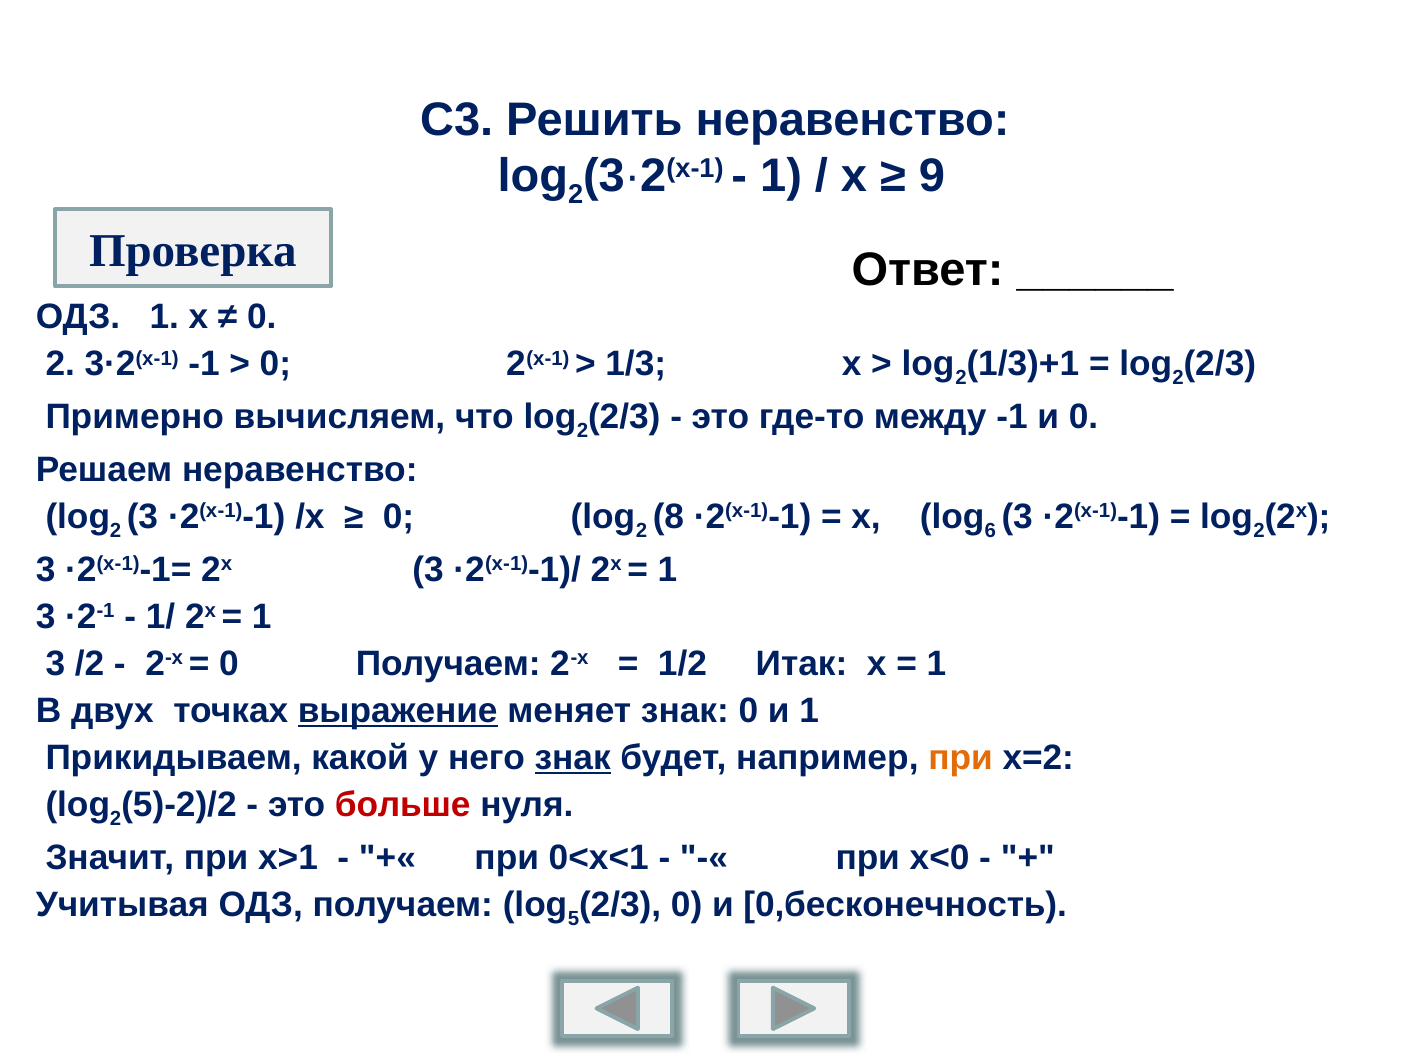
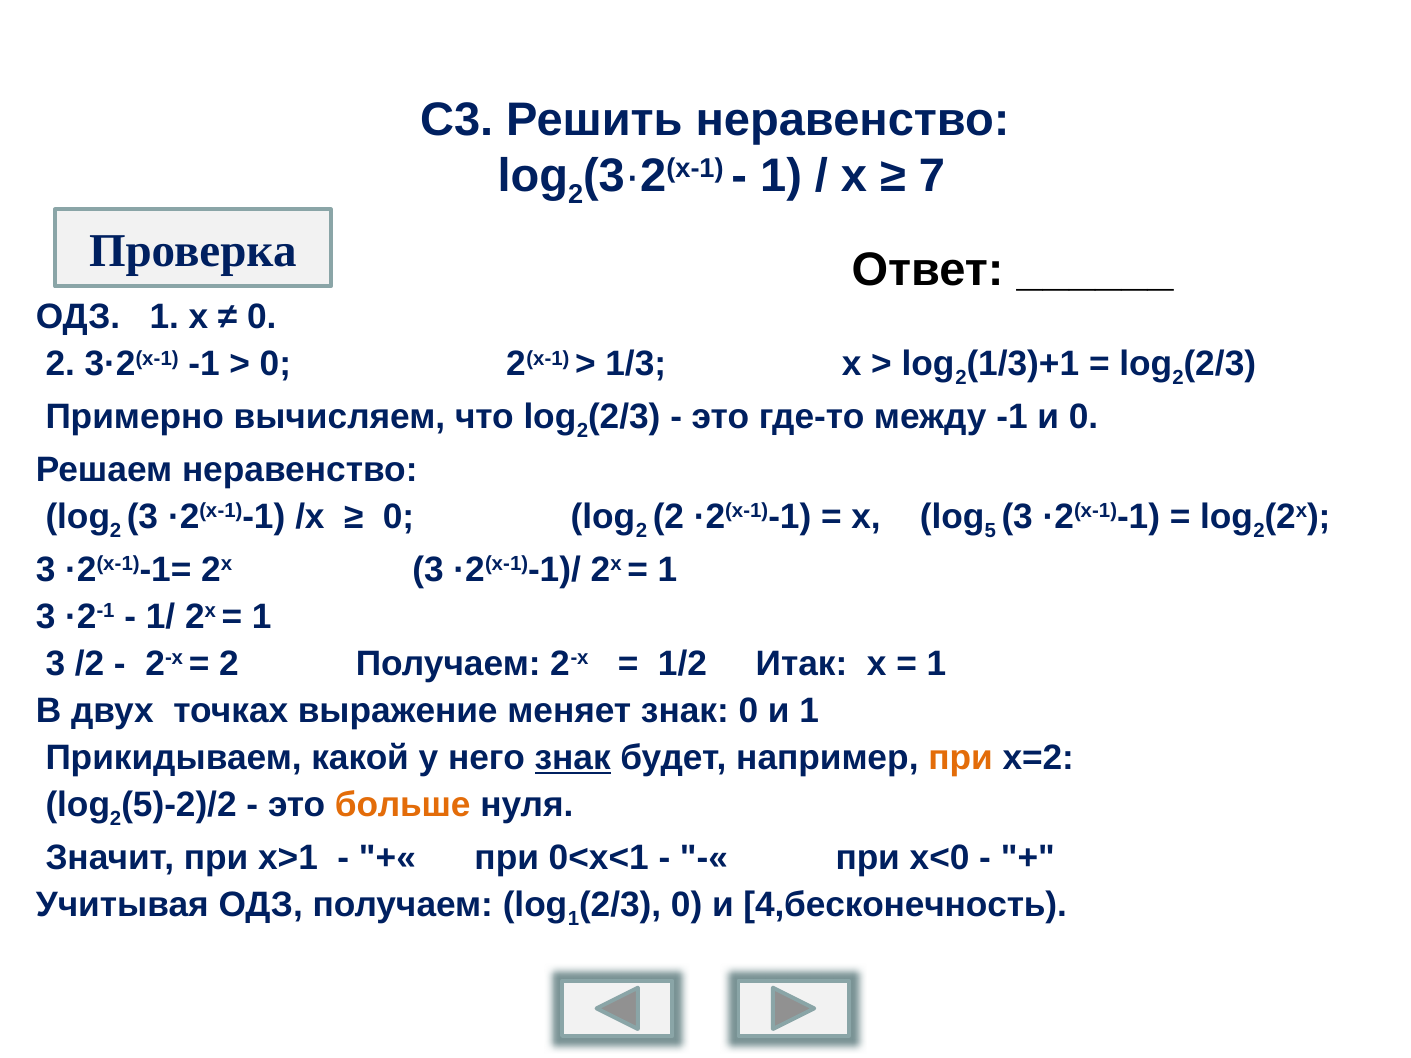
9: 9 -> 7
2 8: 8 -> 2
6: 6 -> 5
0 at (229, 664): 0 -> 2
выражение underline: present -> none
больше colour: red -> orange
5 at (574, 919): 5 -> 1
0,бесконечность: 0,бесконечность -> 4,бесконечность
